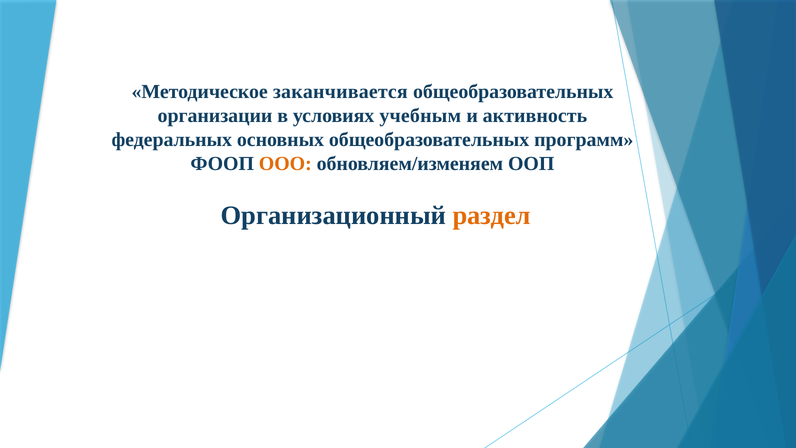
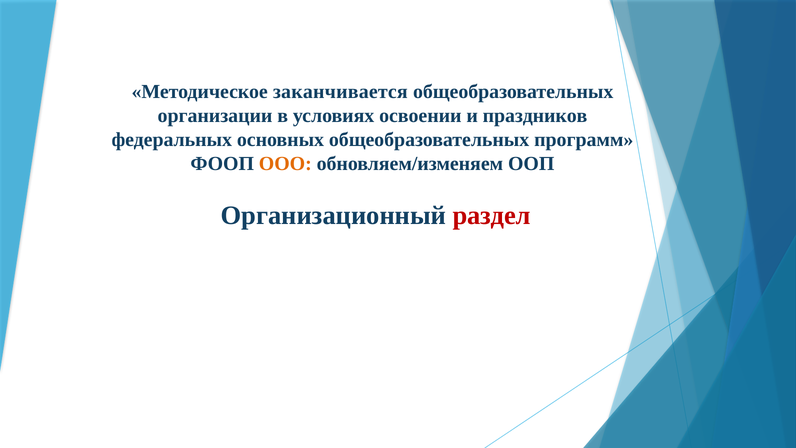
учебным: учебным -> освоении
активность: активность -> праздников
раздел colour: orange -> red
